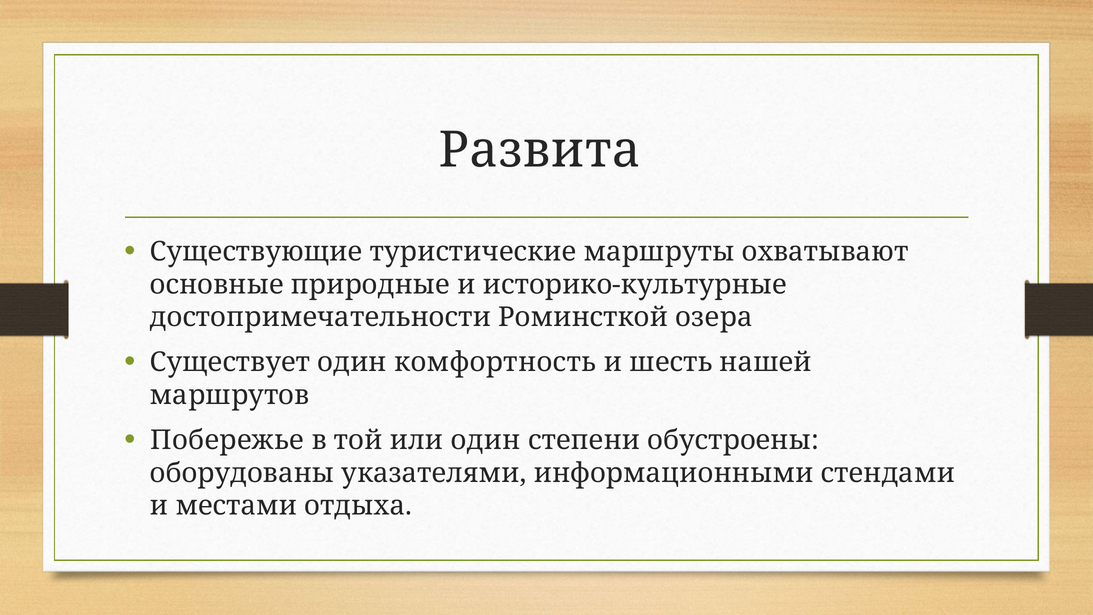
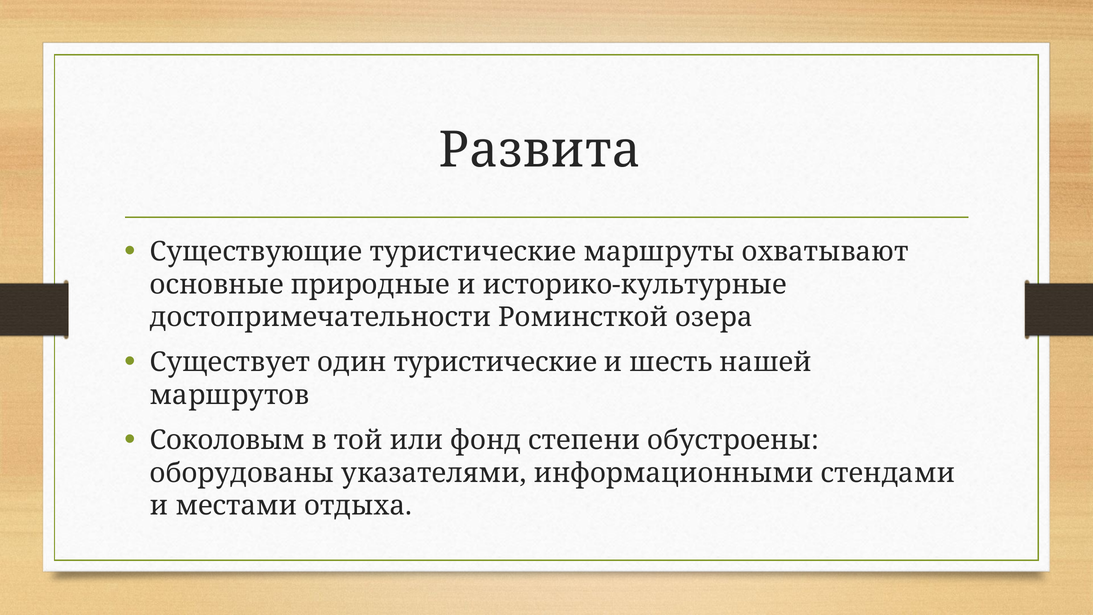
один комфортность: комфортность -> туристические
Побережье: Побережье -> Соколовым
или один: один -> фонд
